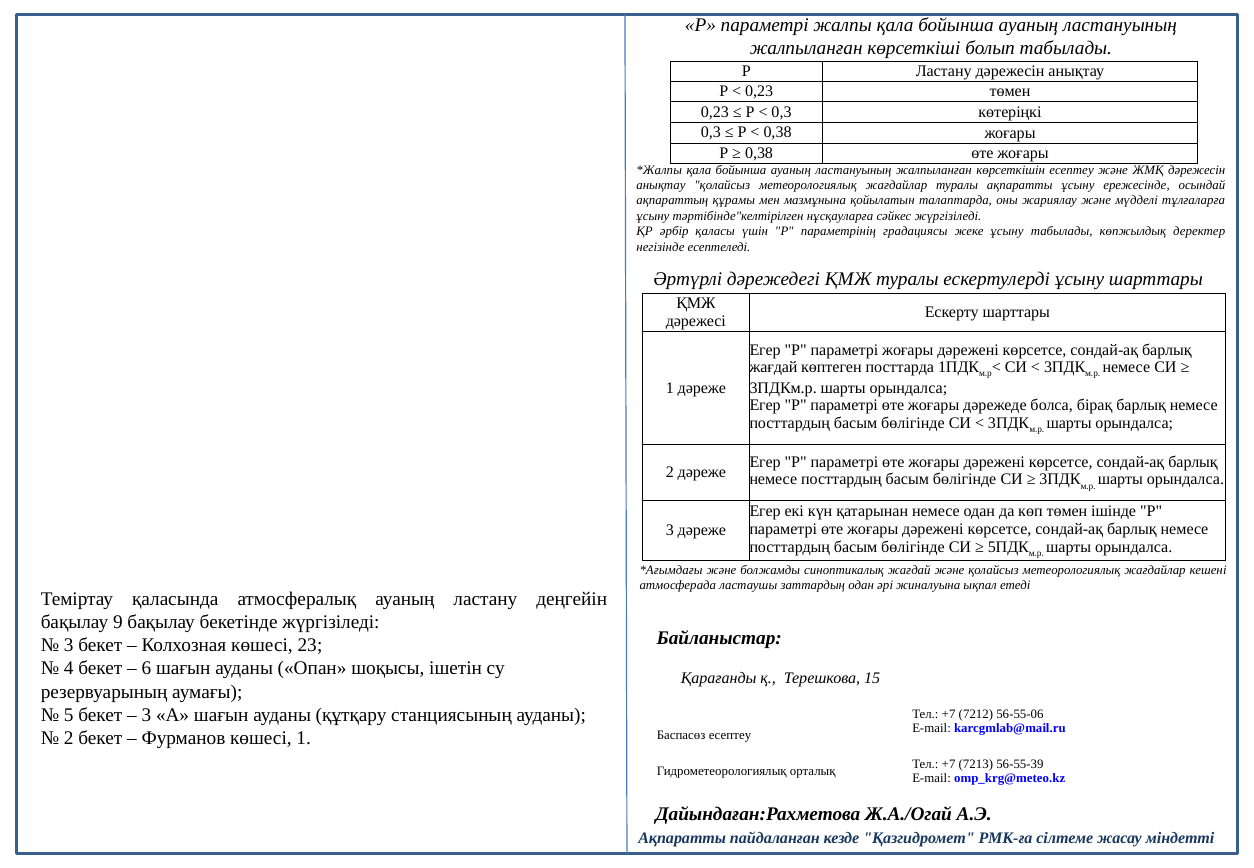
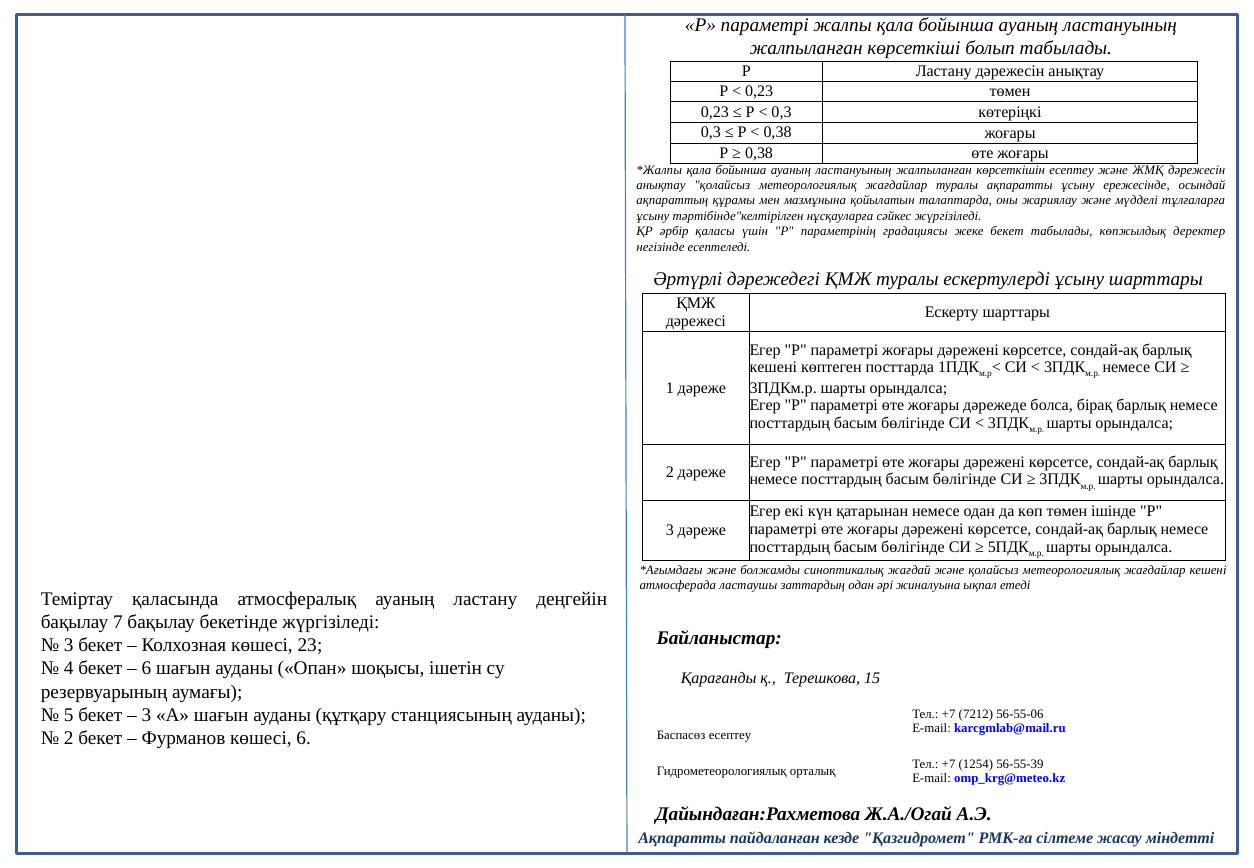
жеке ұсыну: ұсыну -> бекет
жағдай at (773, 368): жағдай -> кешені
9: 9 -> 7
көшесі 1: 1 -> 6
7213: 7213 -> 1254
